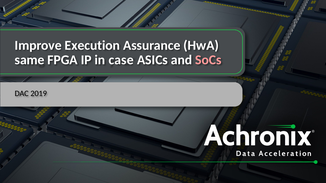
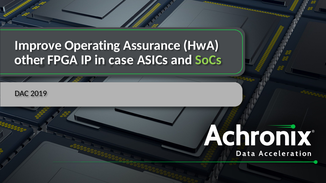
Execution: Execution -> Operating
same: same -> other
SoCs colour: pink -> light green
